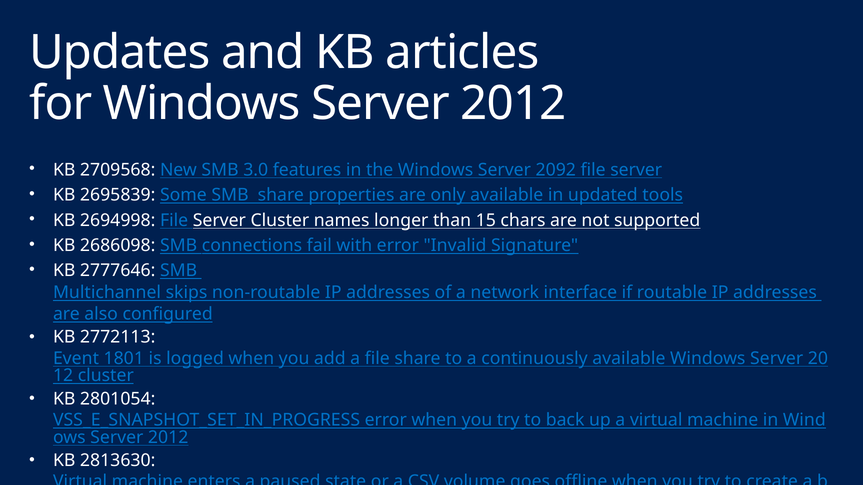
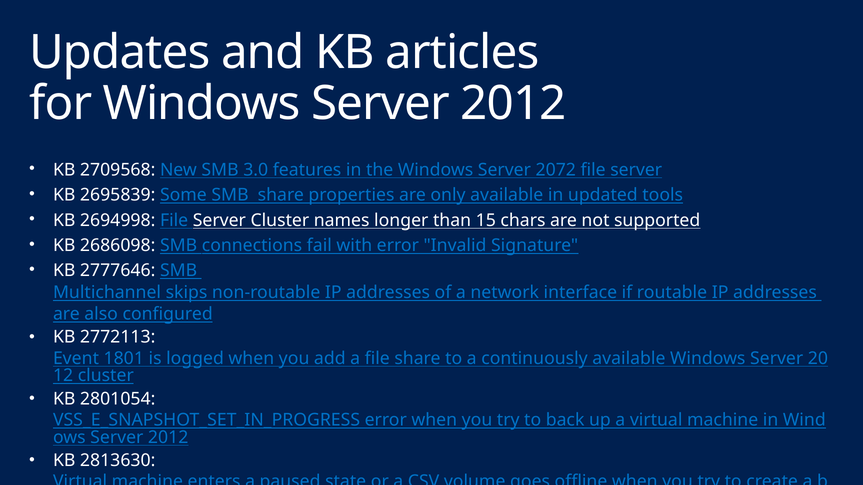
2092: 2092 -> 2072
